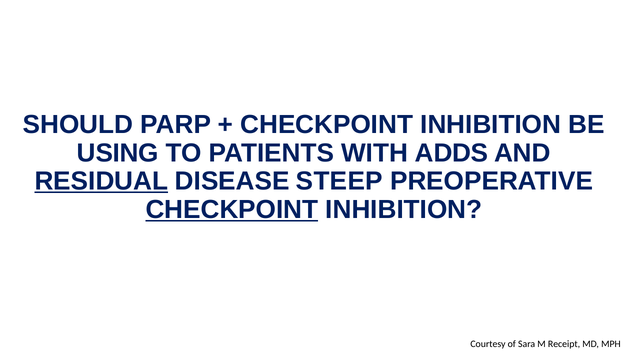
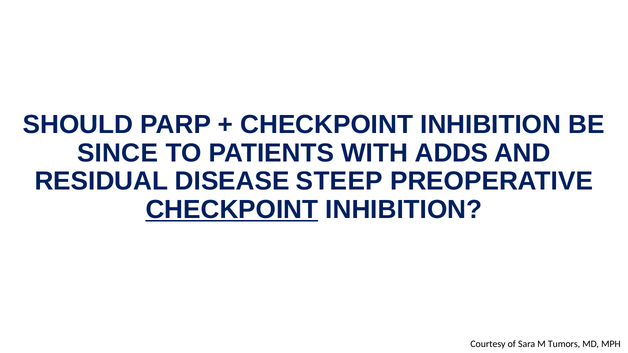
USING: USING -> SINCE
RESIDUAL underline: present -> none
Receipt: Receipt -> Tumors
